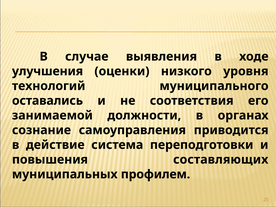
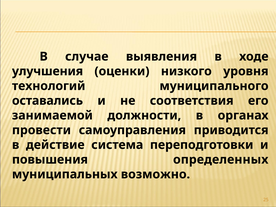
сознание: сознание -> провести
составляющих: составляющих -> определенных
профилем: профилем -> возможно
